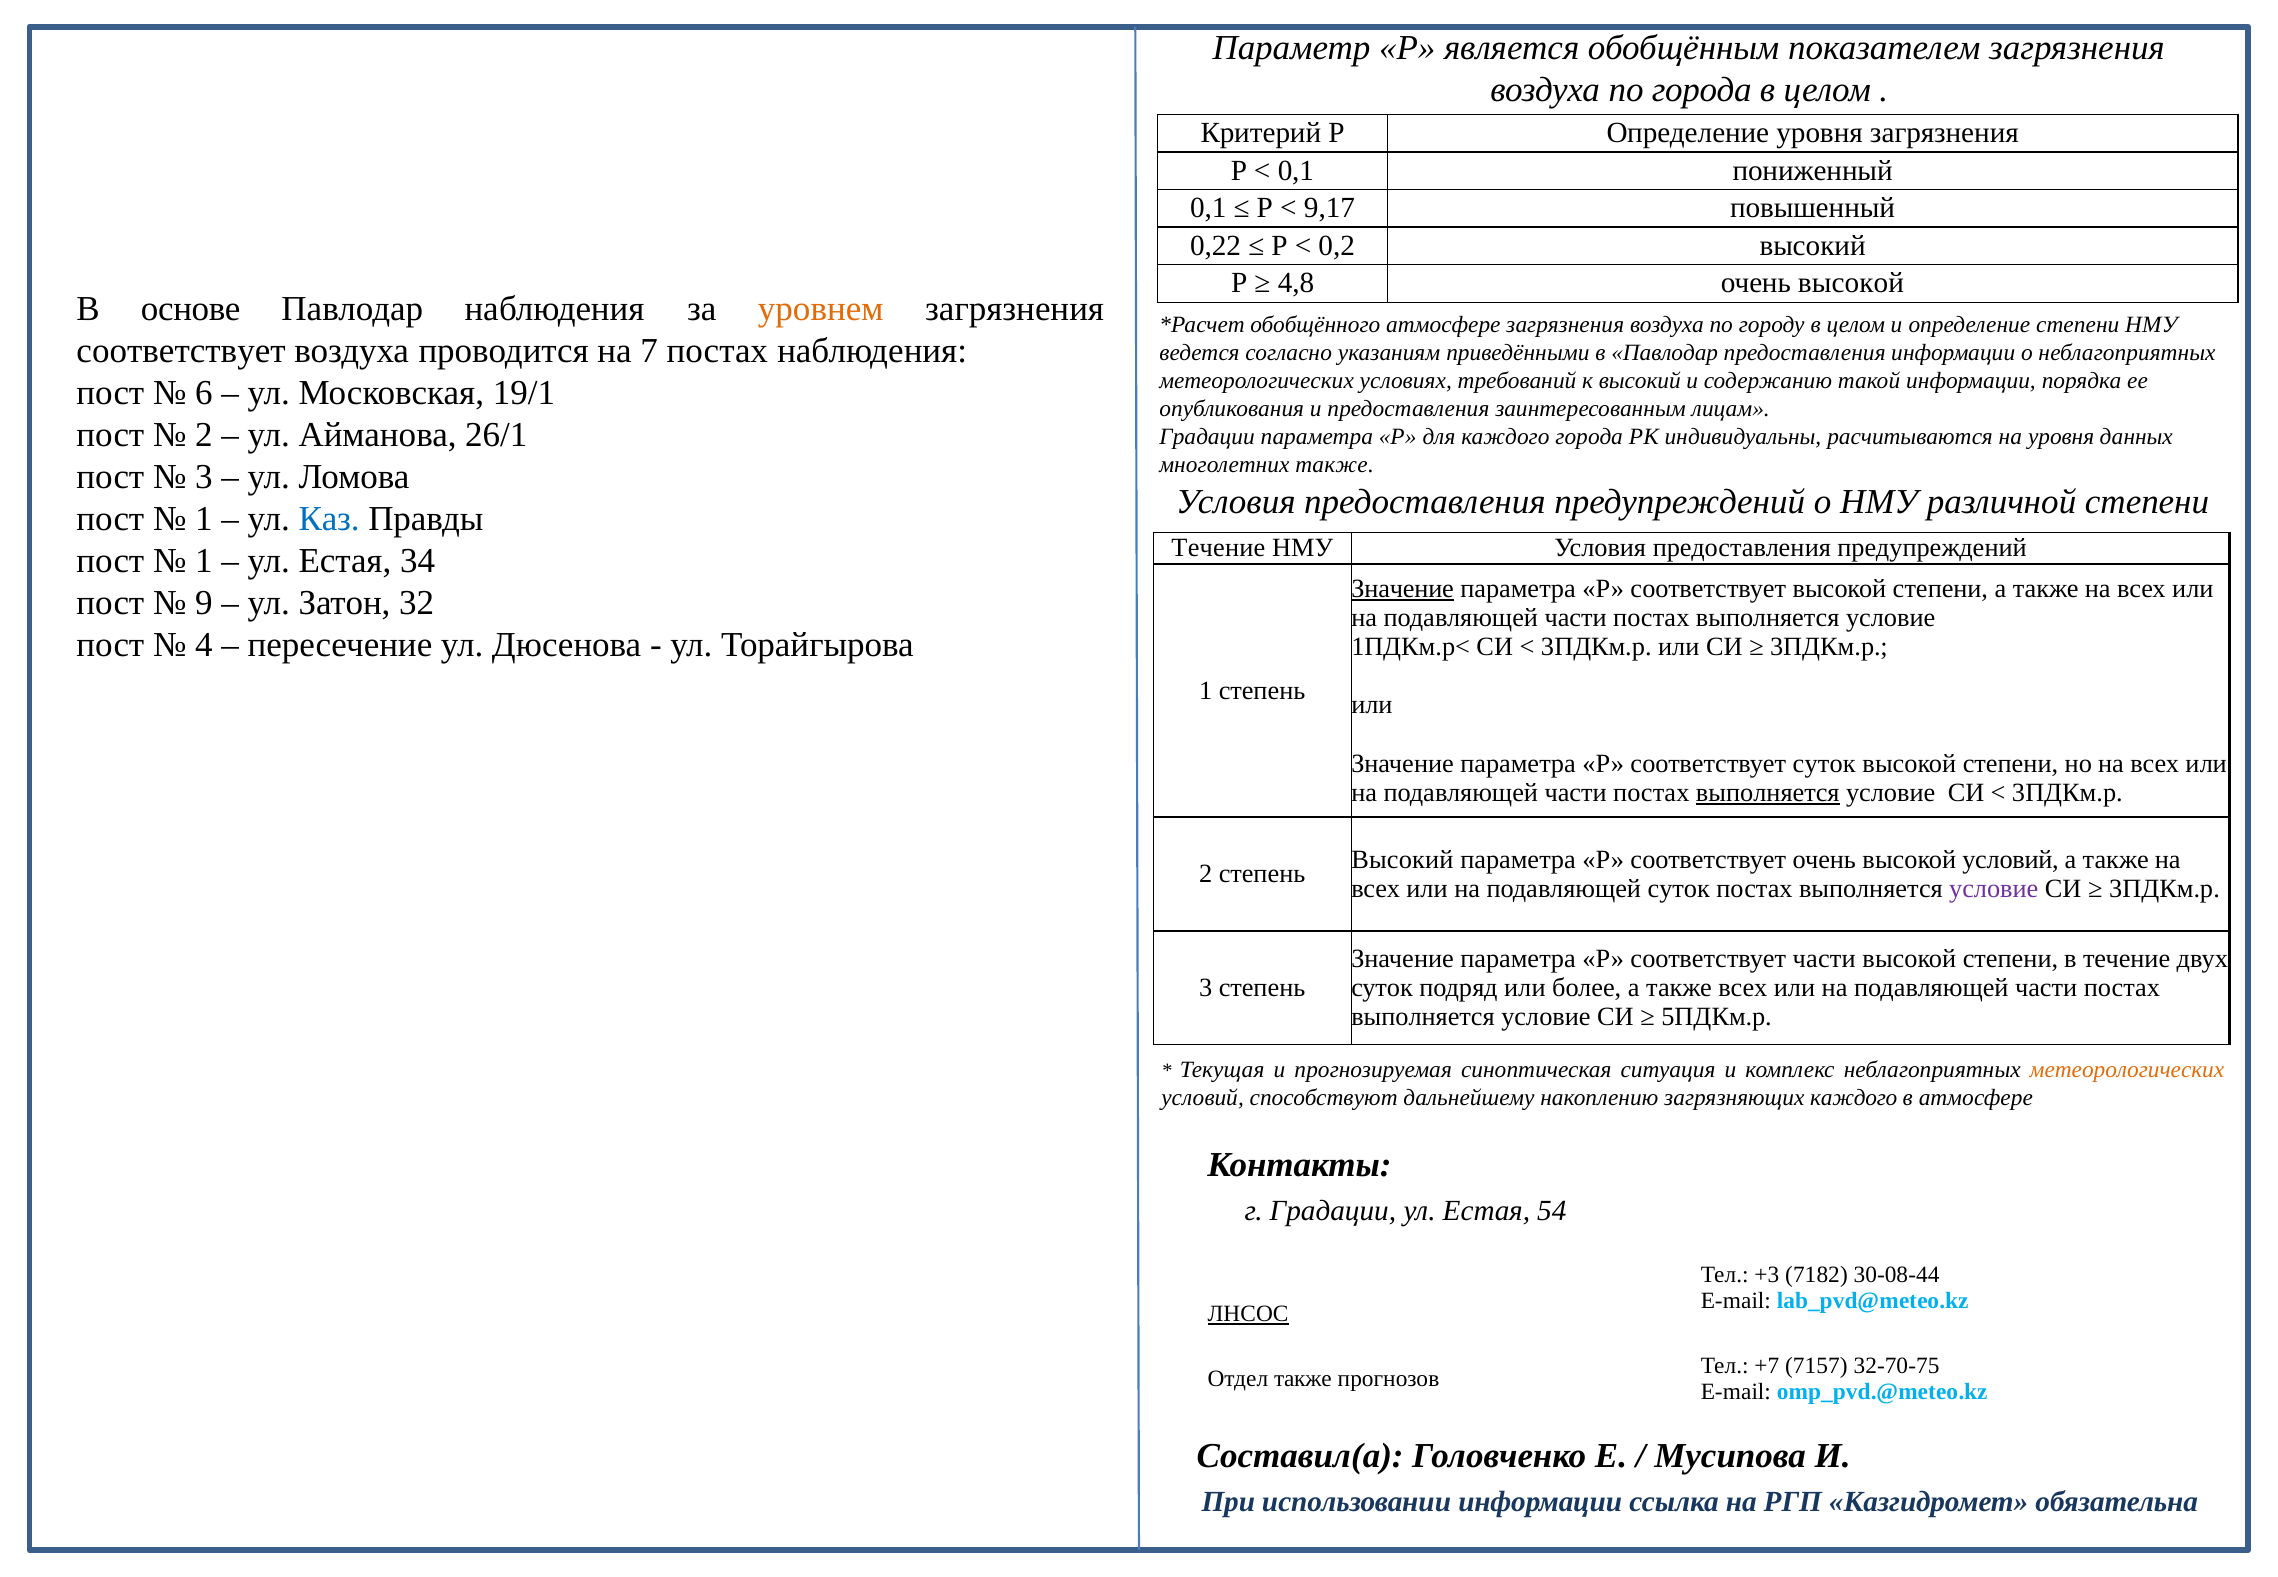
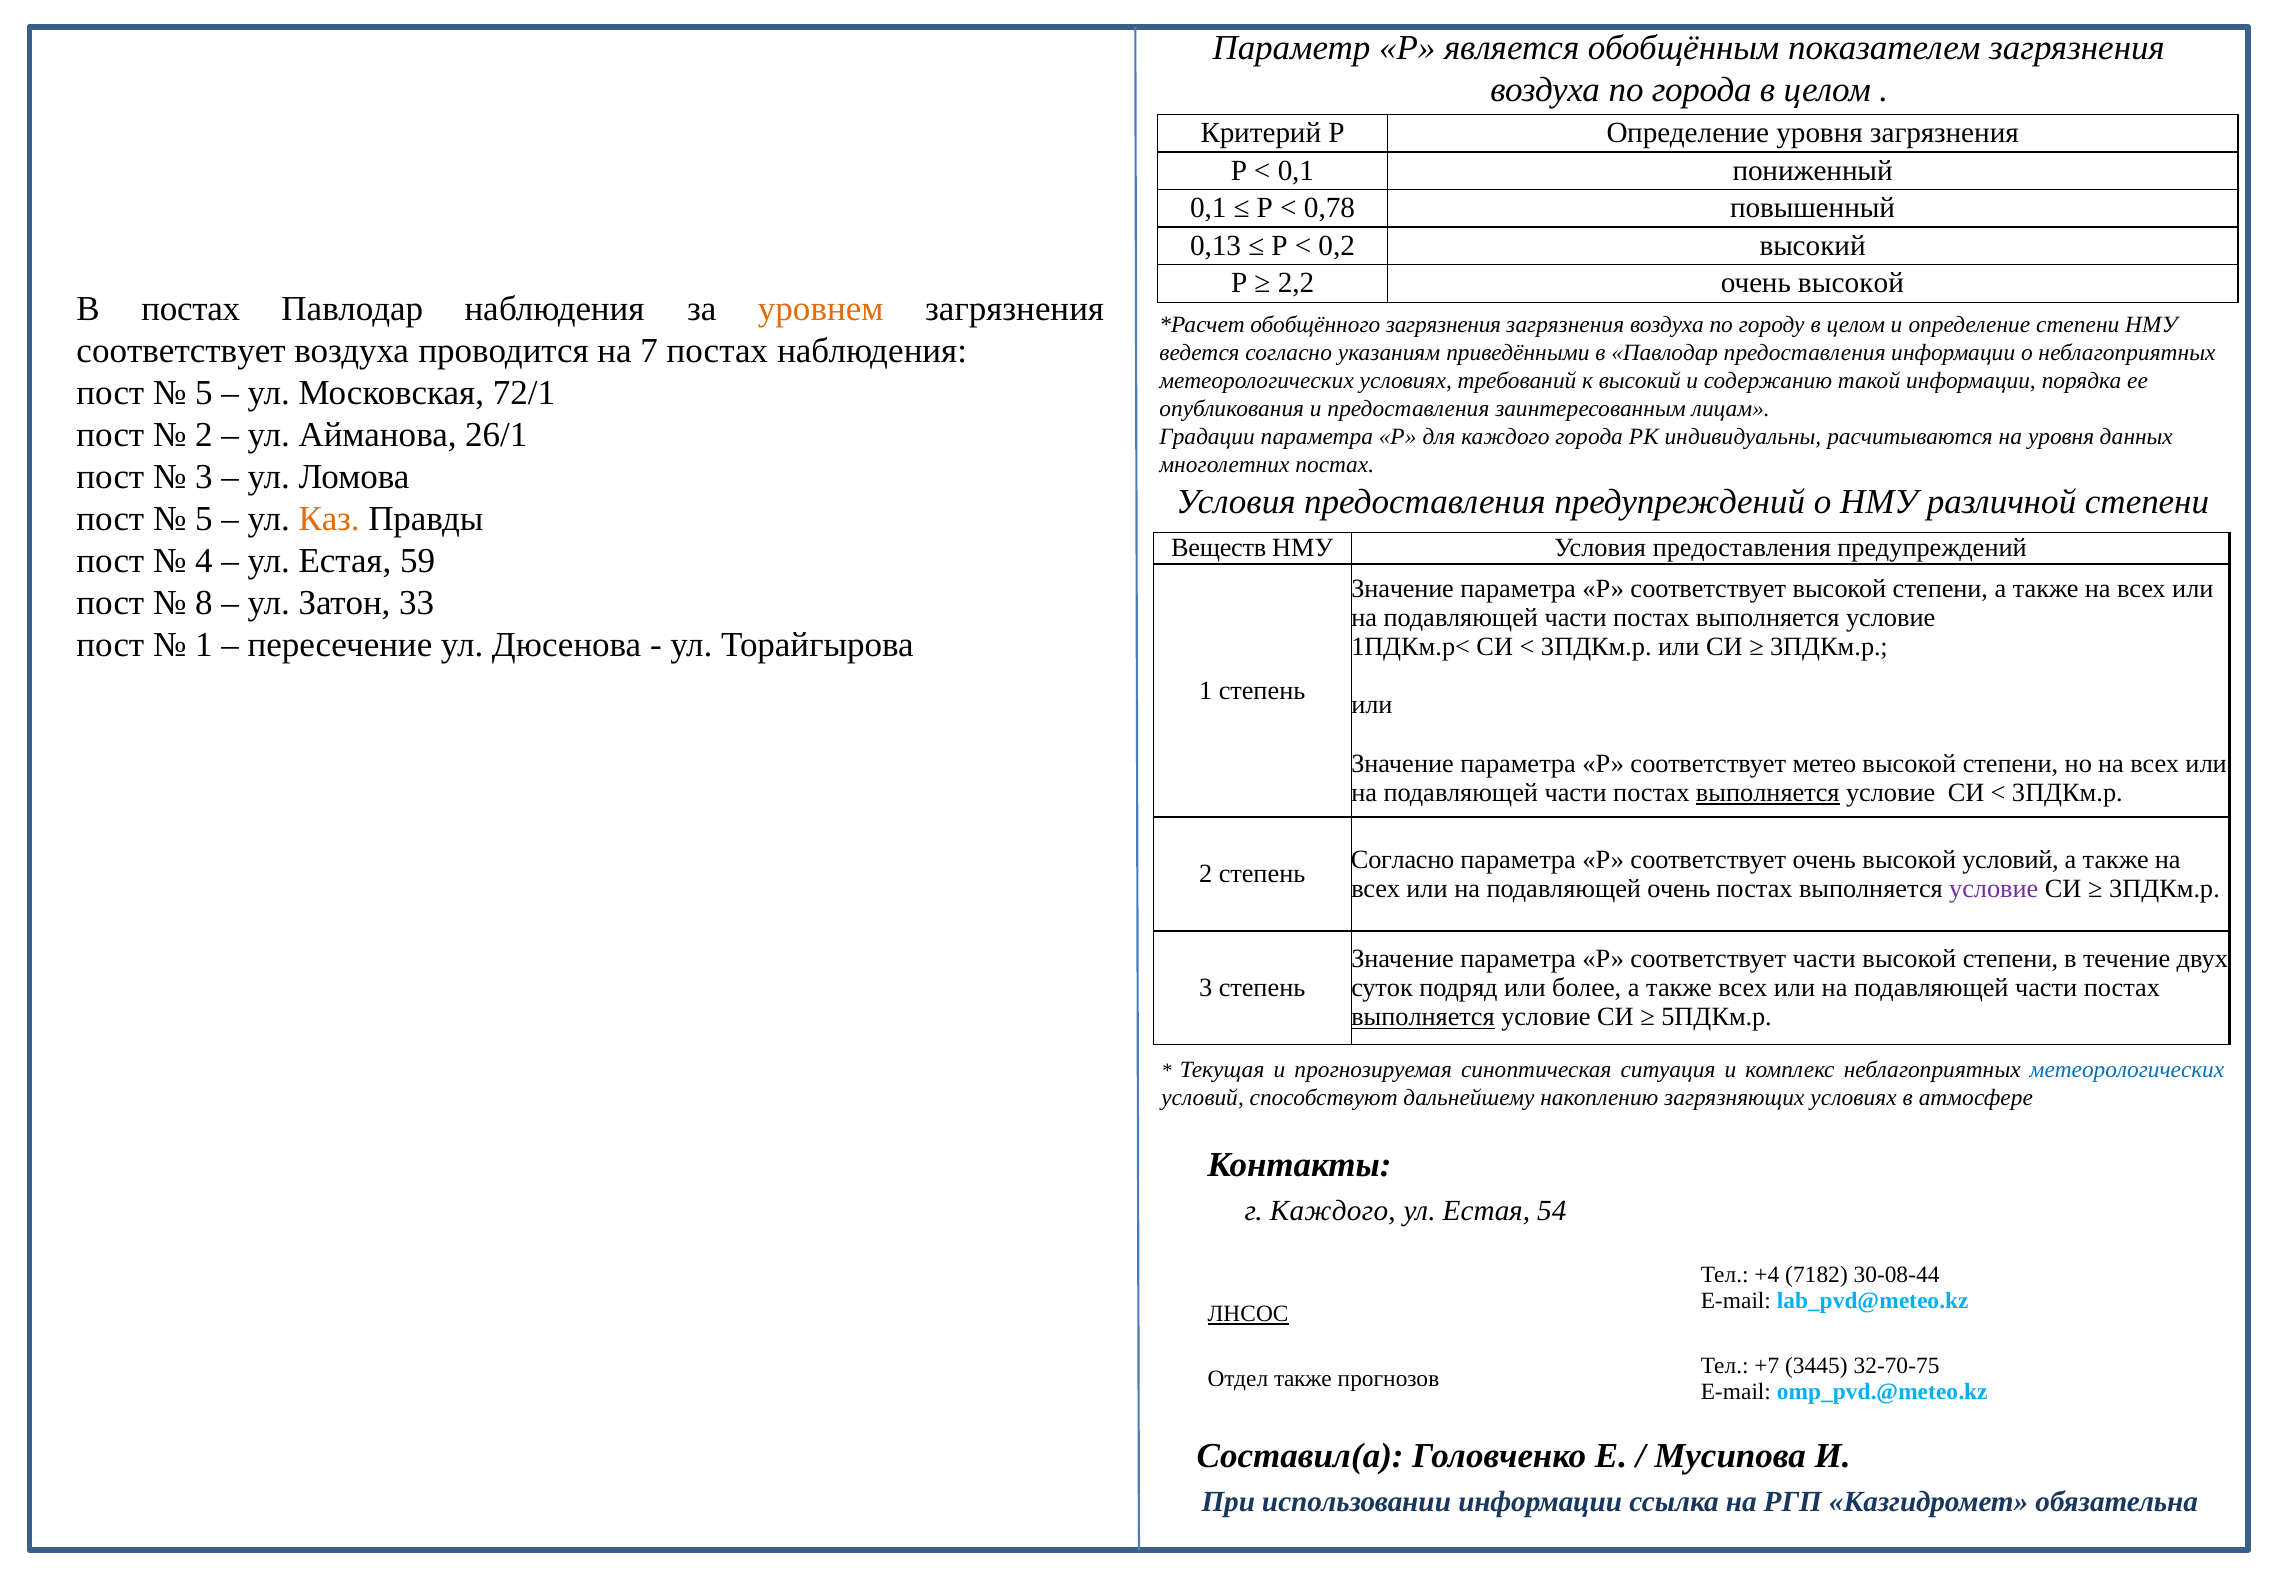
9,17: 9,17 -> 0,78
0,22: 0,22 -> 0,13
4,8: 4,8 -> 2,2
В основе: основе -> постах
обобщённого атмосфере: атмосфере -> загрязнения
6 at (204, 393): 6 -> 5
19/1: 19/1 -> 72/1
многолетних также: также -> постах
1 at (204, 519): 1 -> 5
Каз colour: blue -> orange
Течение at (1218, 548): Течение -> Веществ
1 at (204, 561): 1 -> 4
34: 34 -> 59
Значение at (1403, 589) underline: present -> none
9: 9 -> 8
32: 32 -> 33
4 at (204, 645): 4 -> 1
соответствует суток: суток -> метео
Высокий at (1402, 860): Высокий -> Согласно
подавляющей суток: суток -> очень
выполняется at (1423, 1017) underline: none -> present
метеорологических at (2127, 1070) colour: orange -> blue
загрязняющих каждого: каждого -> условиях
г Градации: Градации -> Каждого
+3: +3 -> +4
7157: 7157 -> 3445
